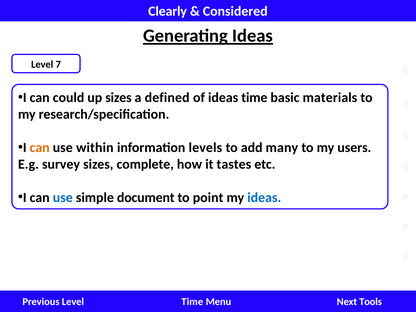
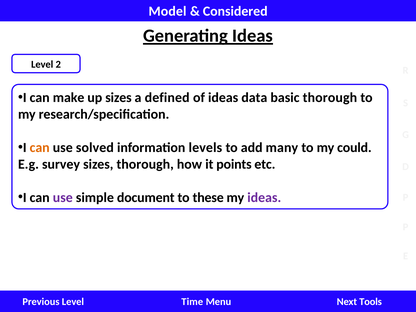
Clearly: Clearly -> Model
7: 7 -> 2
could: could -> make
ideas time: time -> data
basic materials: materials -> thorough
within: within -> solved
users: users -> could
sizes complete: complete -> thorough
tastes: tastes -> points
use at (63, 198) colour: blue -> purple
point: point -> these
ideas at (264, 198) colour: blue -> purple
